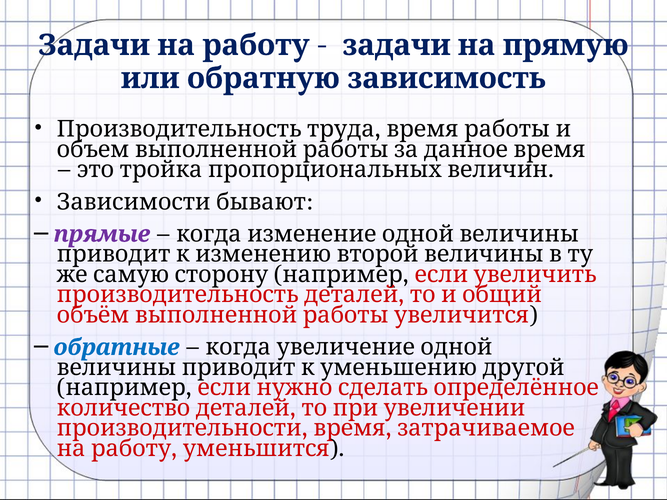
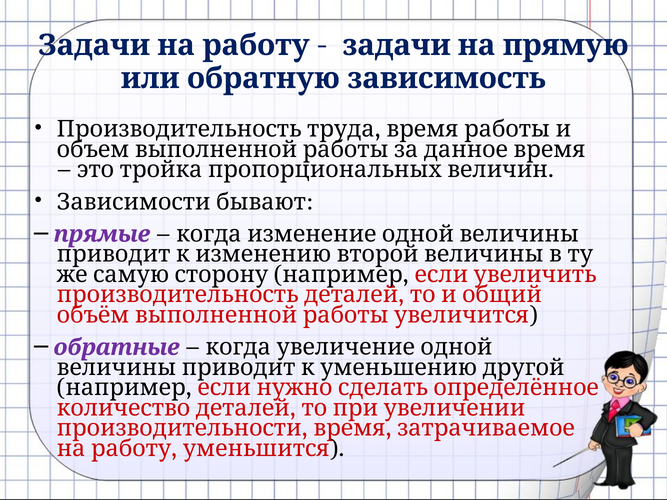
обратные colour: blue -> purple
